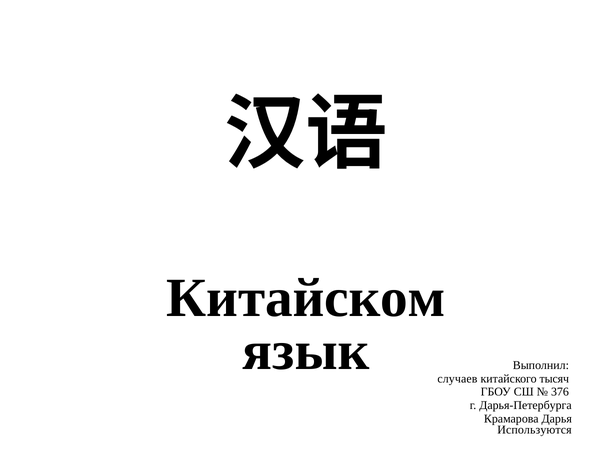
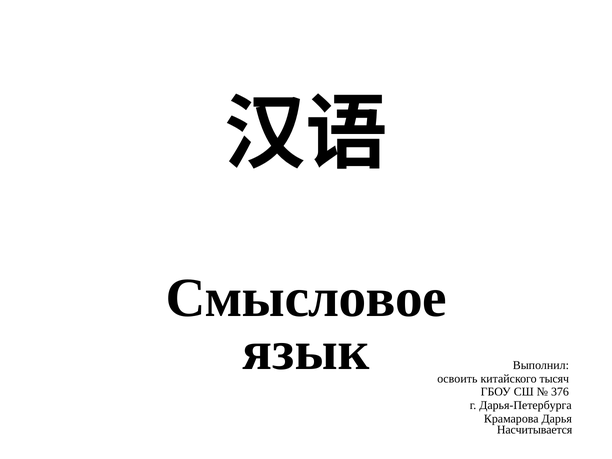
Китайском: Китайском -> Смысловое
случаев: случаев -> освоить
Используются: Используются -> Насчитывается
